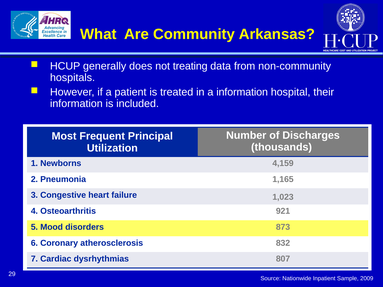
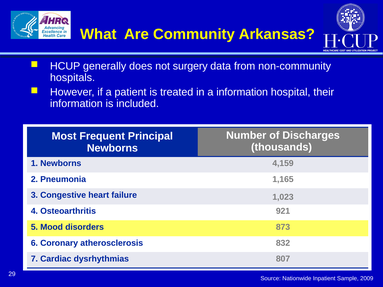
treating: treating -> surgery
Utilization at (112, 148): Utilization -> Newborns
